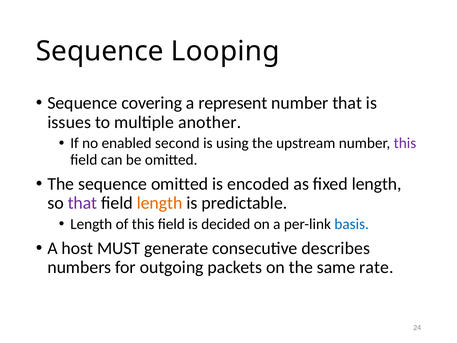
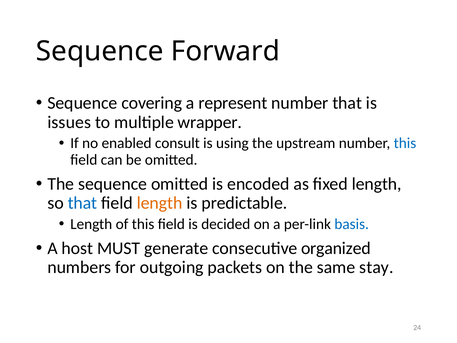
Looping: Looping -> Forward
another: another -> wrapper
second: second -> consult
this at (405, 143) colour: purple -> blue
that at (82, 203) colour: purple -> blue
describes: describes -> organized
rate: rate -> stay
